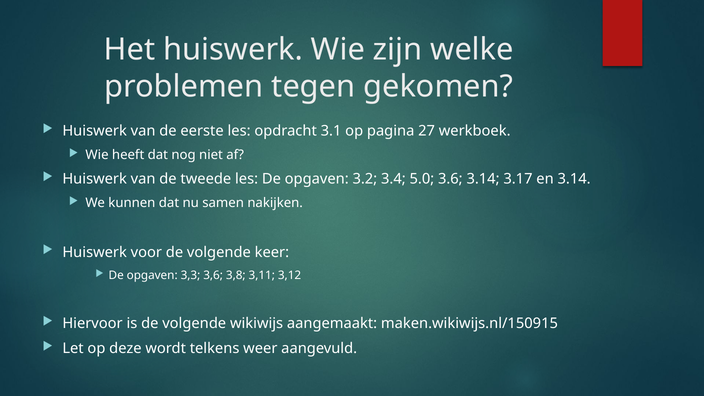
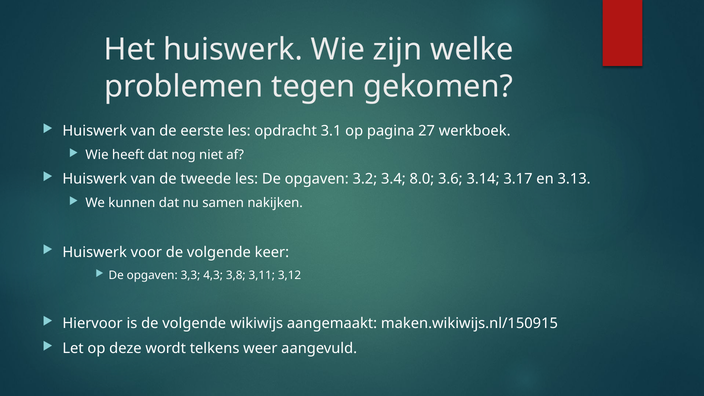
5.0: 5.0 -> 8.0
en 3.14: 3.14 -> 3.13
3,6: 3,6 -> 4,3
